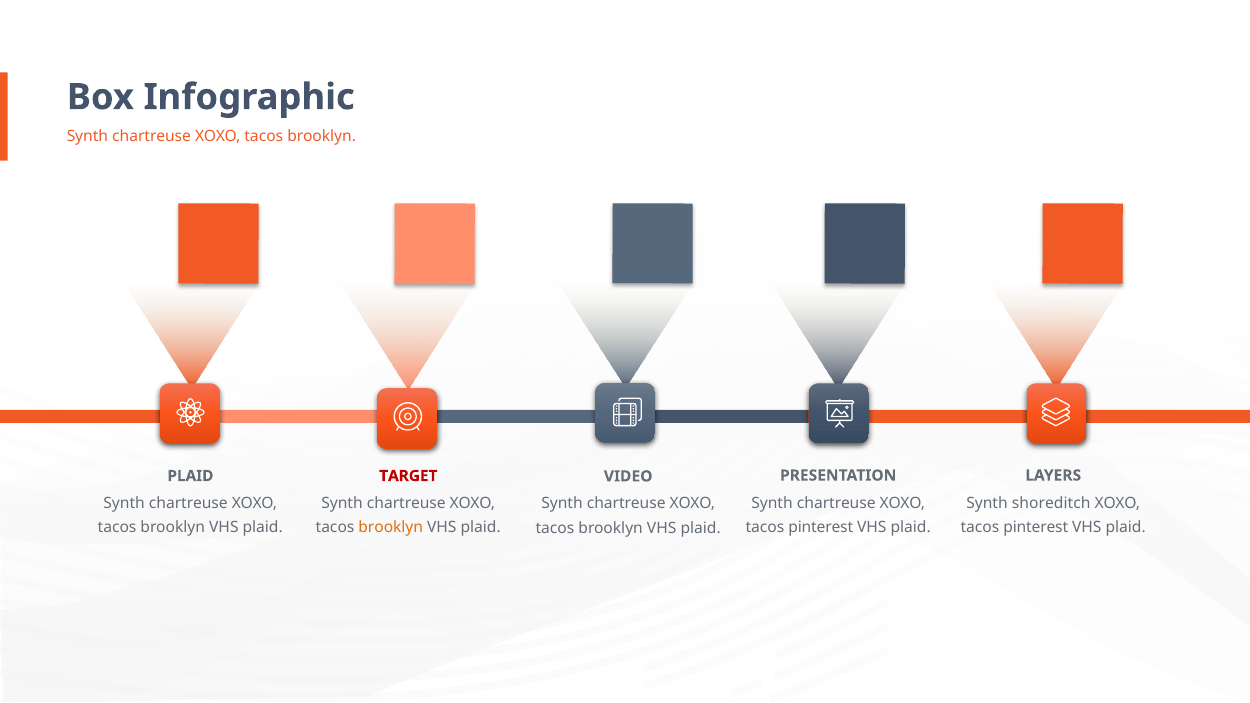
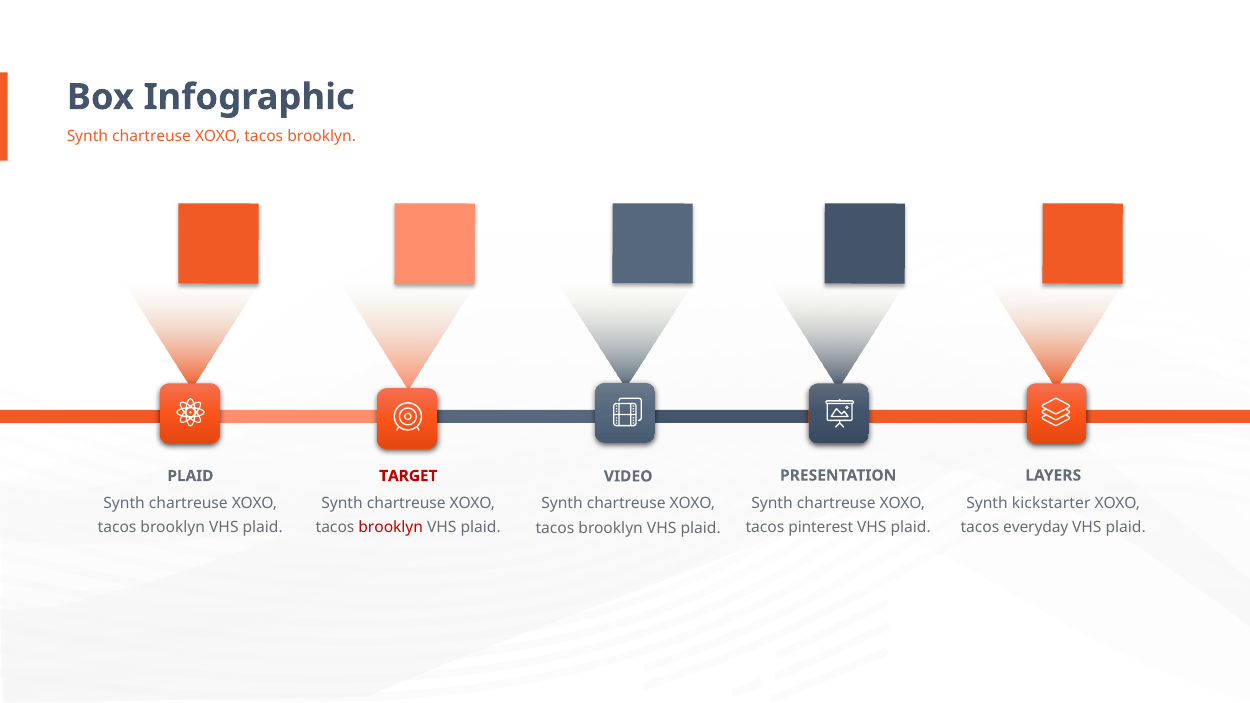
shoreditch: shoreditch -> kickstarter
pinterest at (1036, 527): pinterest -> everyday
brooklyn at (391, 528) colour: orange -> red
